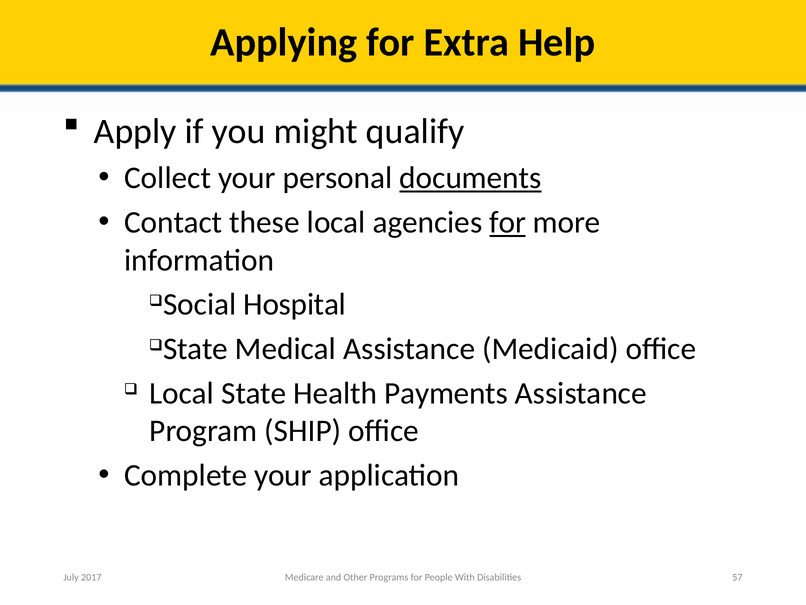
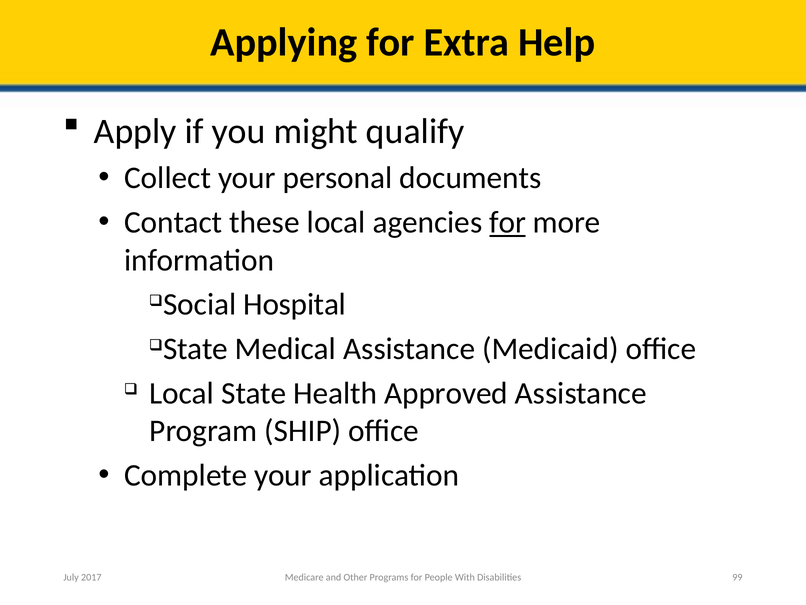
documents underline: present -> none
Payments: Payments -> Approved
57: 57 -> 99
